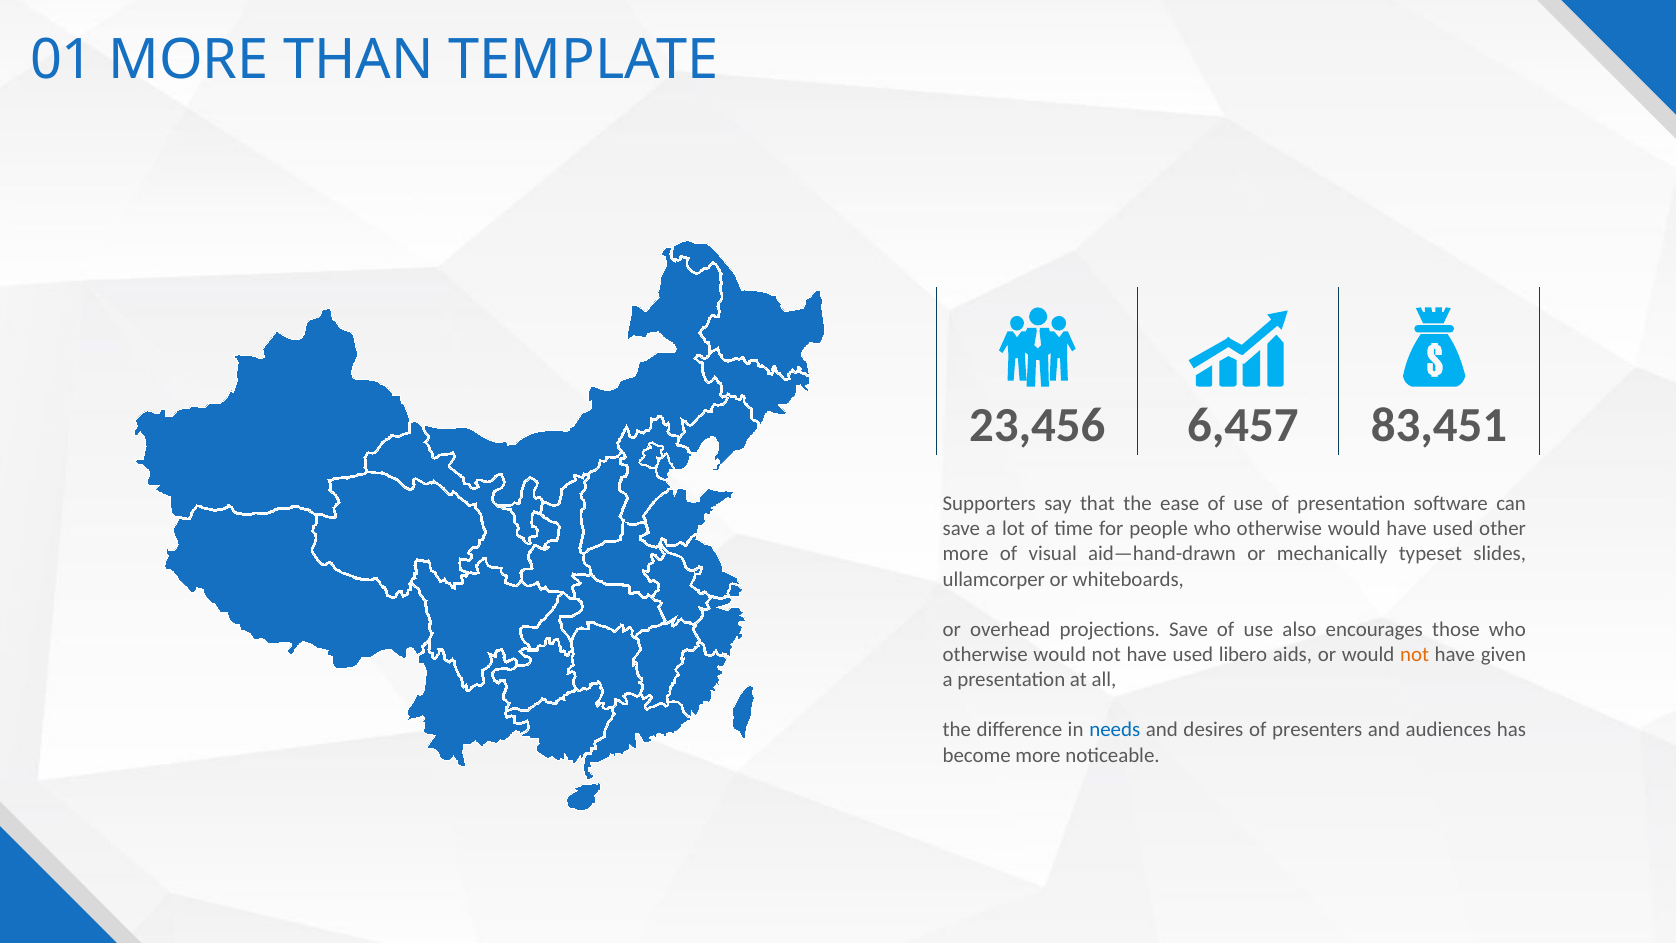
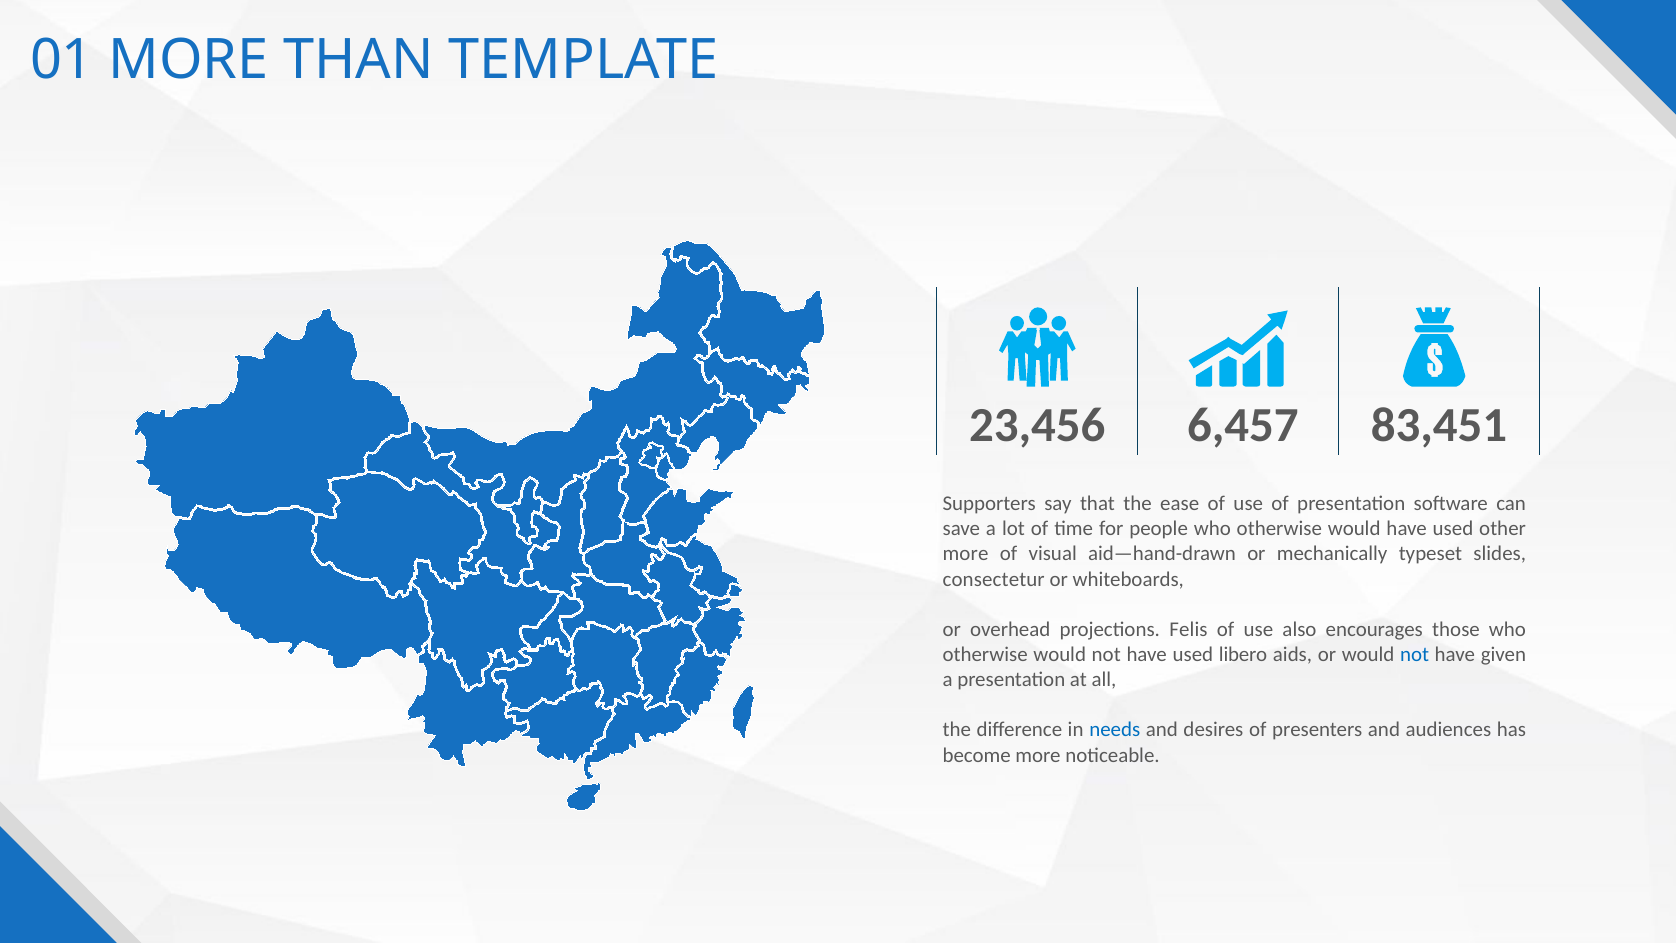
ullamcorper: ullamcorper -> consectetur
projections Save: Save -> Felis
not at (1415, 654) colour: orange -> blue
